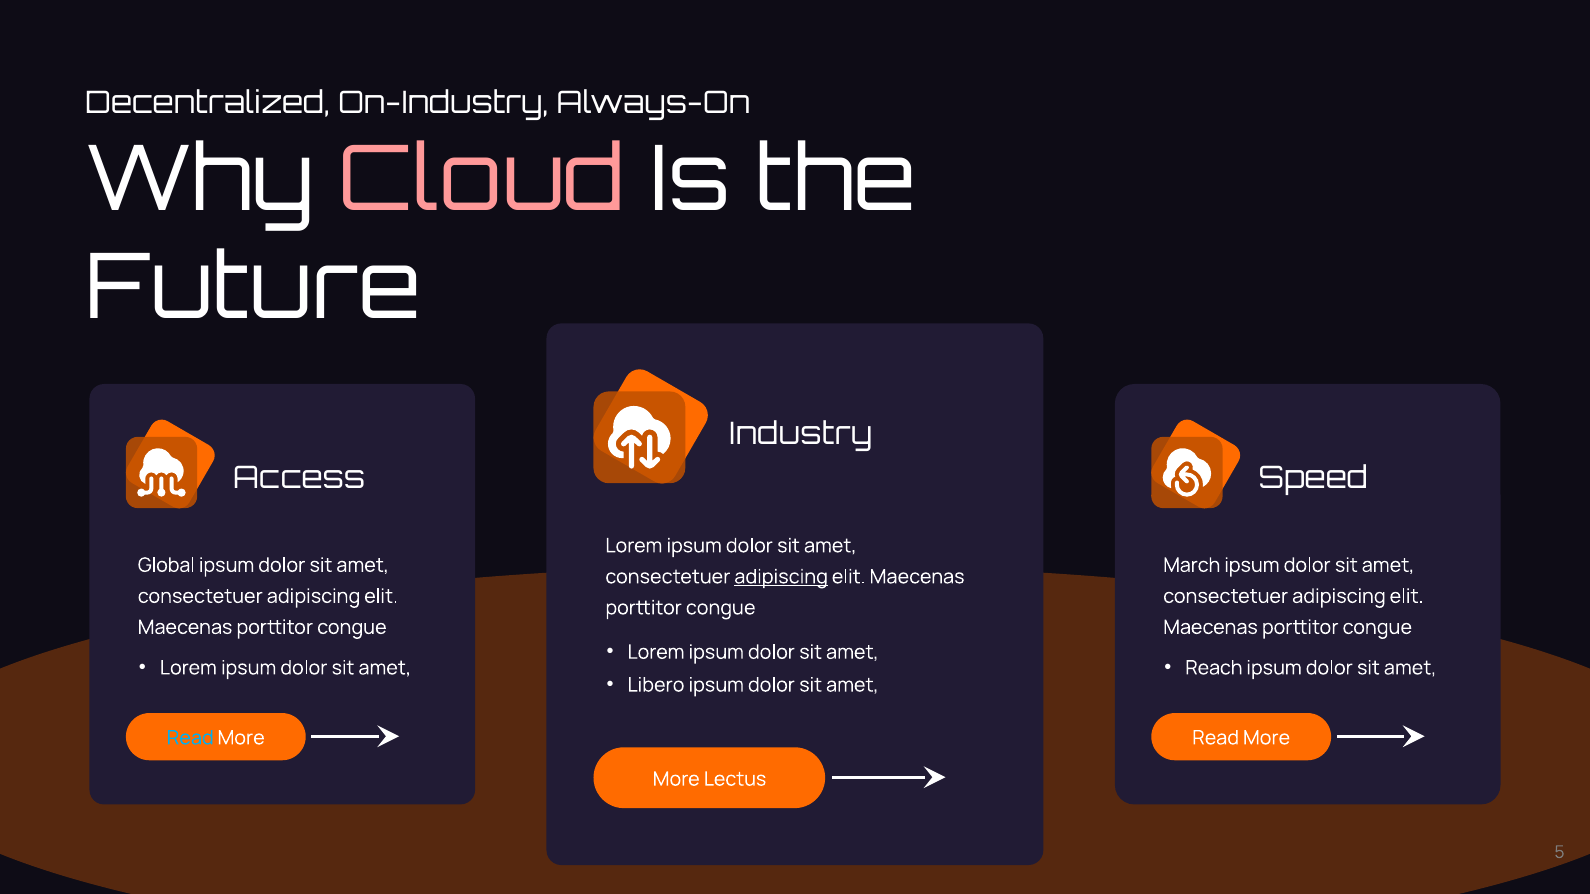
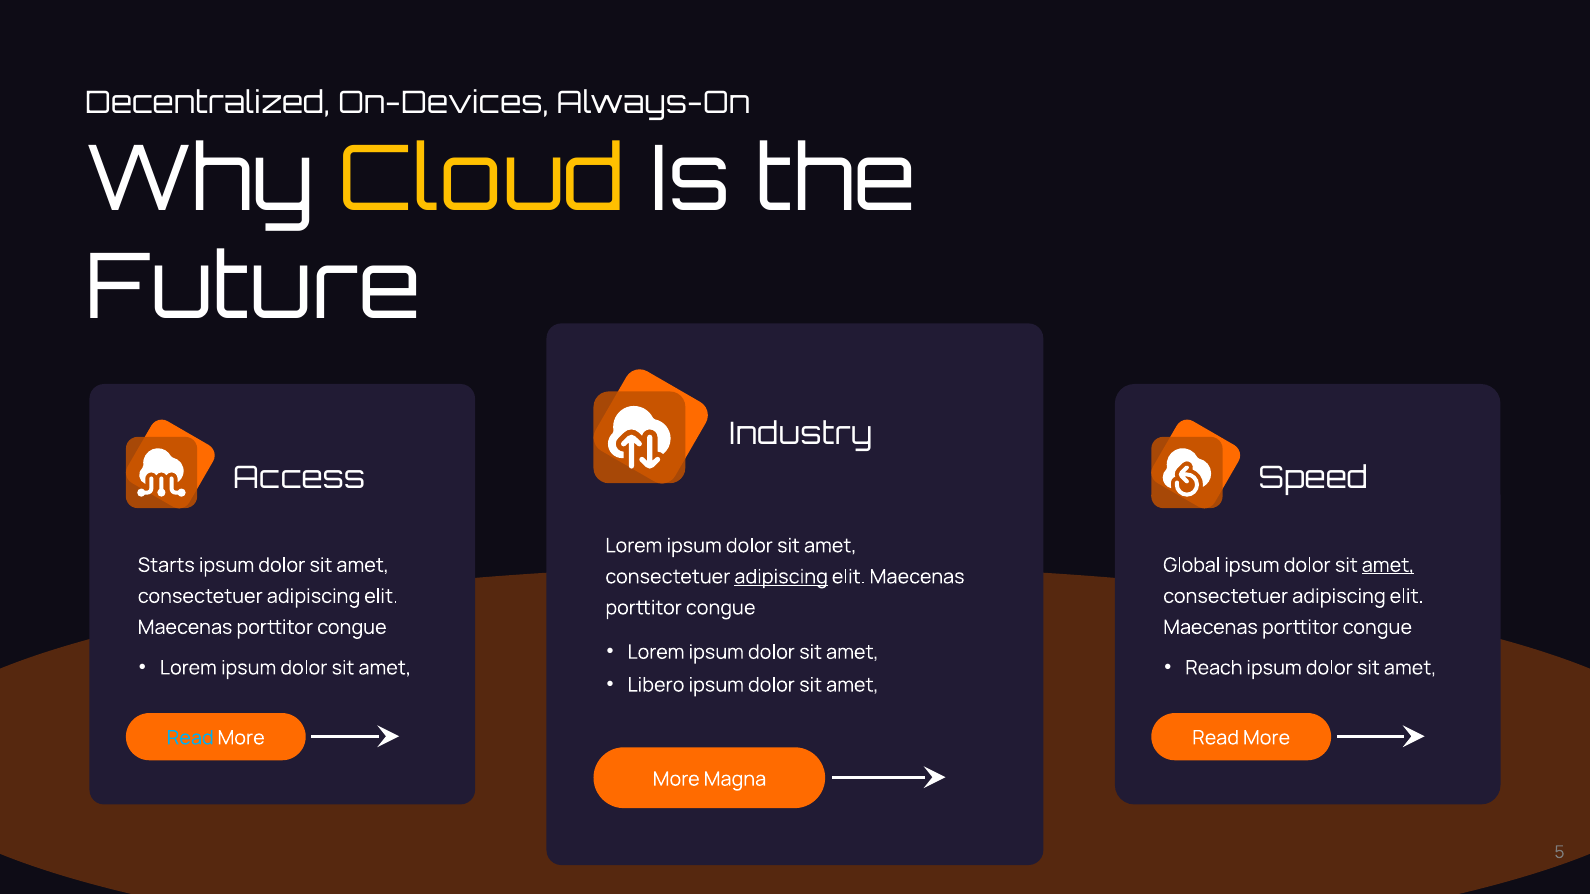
On-Industry: On-Industry -> On-Devices
Cloud colour: pink -> yellow
Global: Global -> Starts
March: March -> Global
amet at (1388, 565) underline: none -> present
Lectus: Lectus -> Magna
